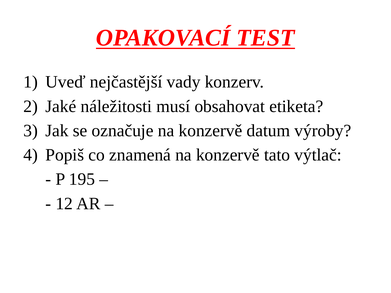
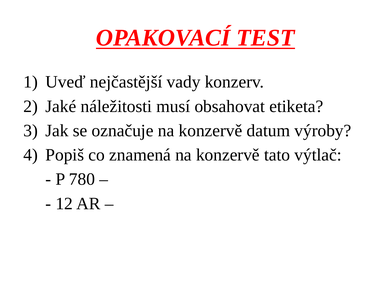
195: 195 -> 780
